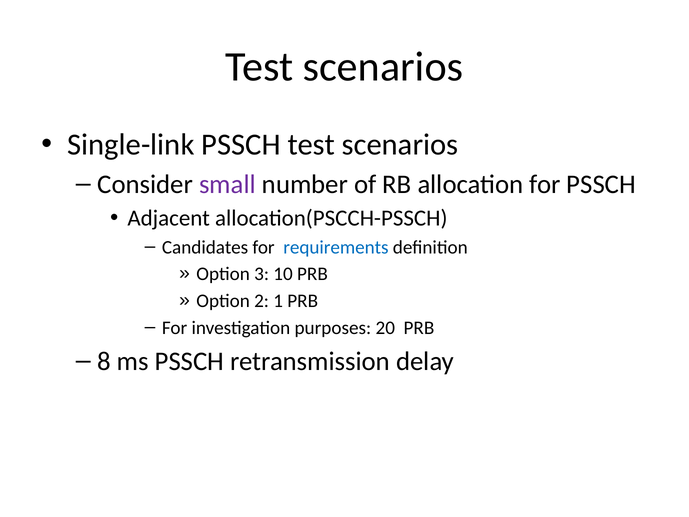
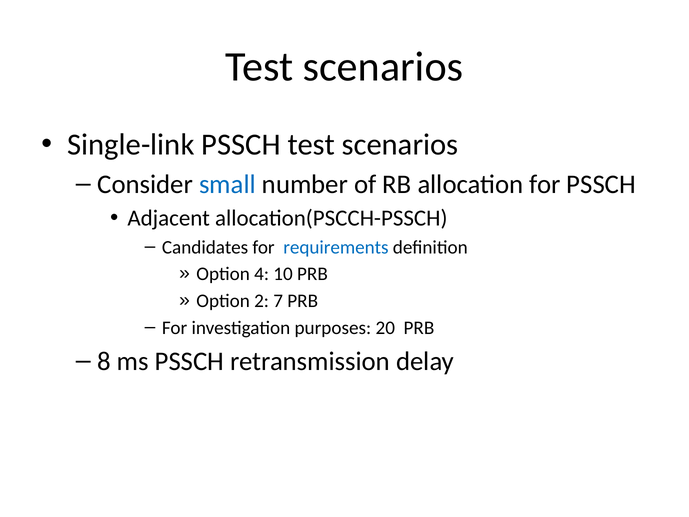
small colour: purple -> blue
3: 3 -> 4
1: 1 -> 7
